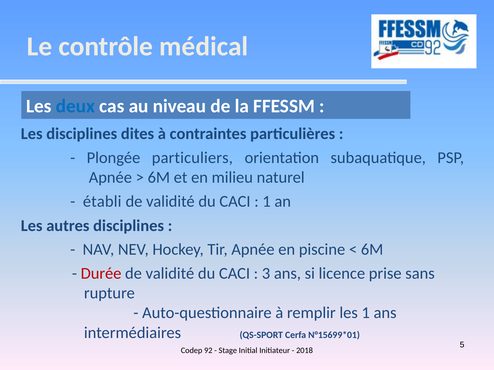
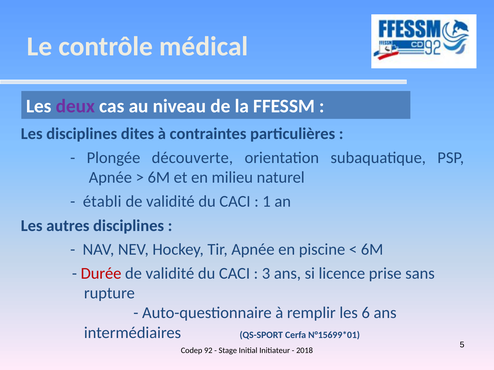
deux colour: blue -> purple
particuliers: particuliers -> découverte
les 1: 1 -> 6
